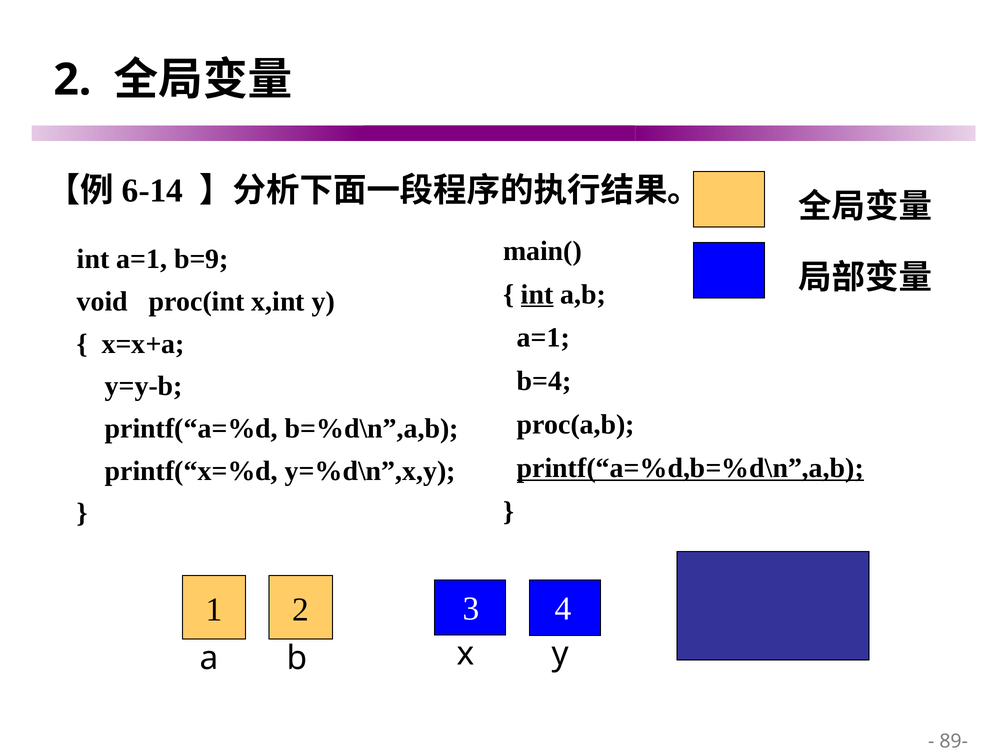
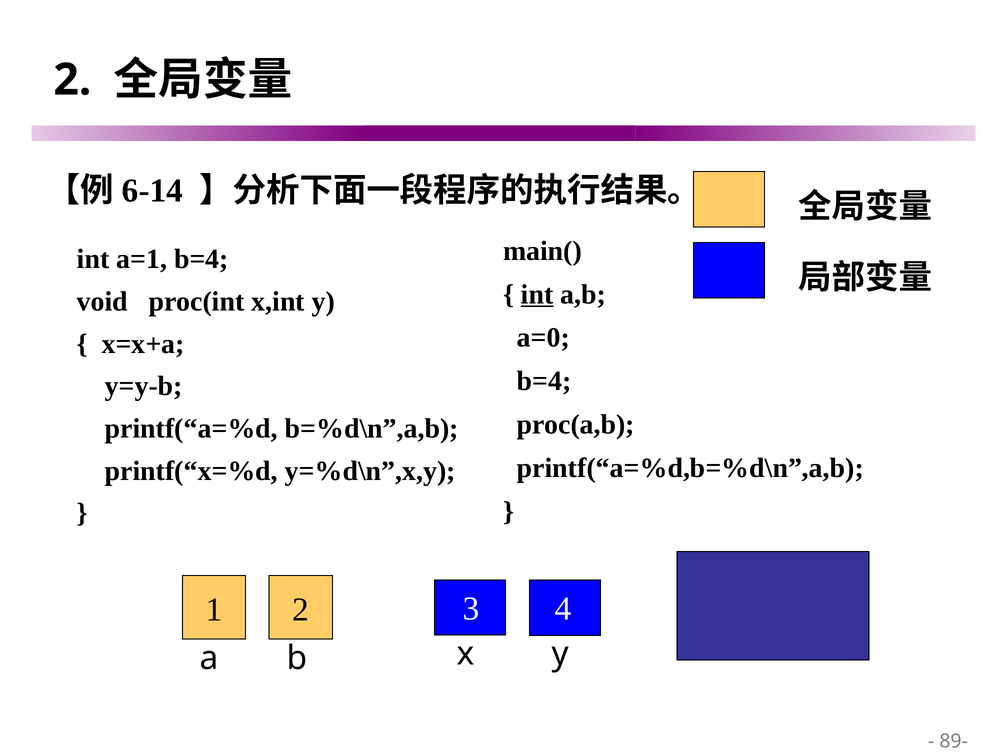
a=1 b=9: b=9 -> b=4
a=1 at (543, 338): a=1 -> a=0
printf(“a=%d,b=%d\n”,a,b underline: present -> none
